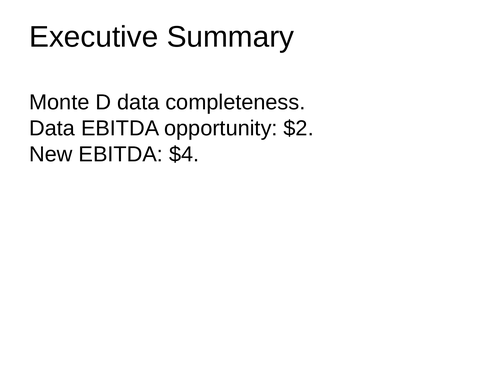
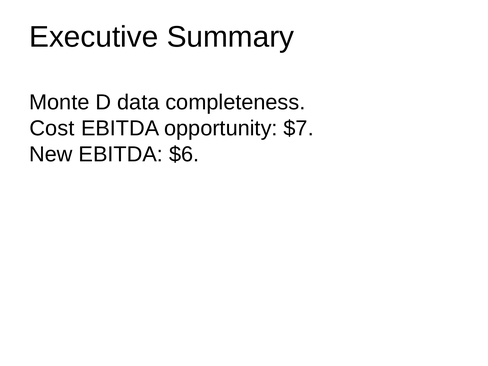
Data at (52, 128): Data -> Cost
$2: $2 -> $7
$4: $4 -> $6
